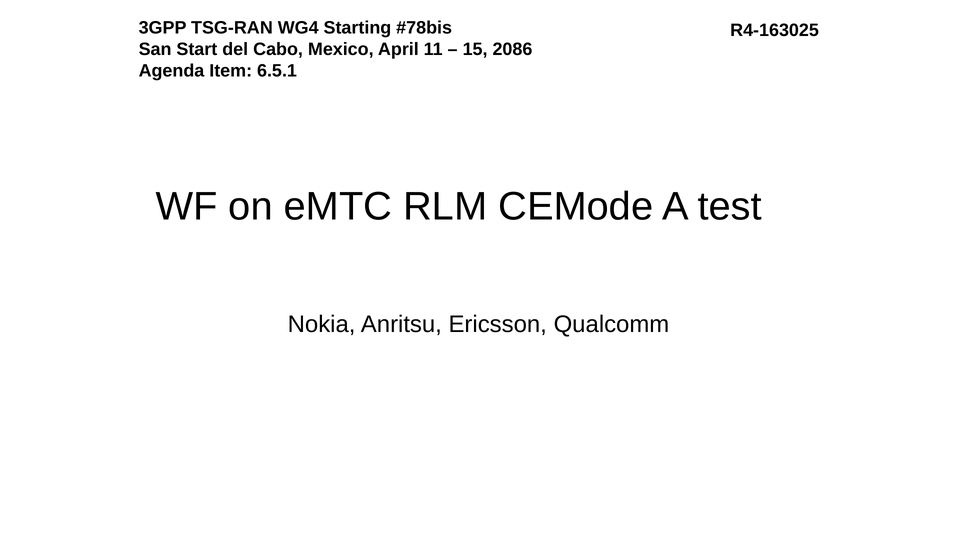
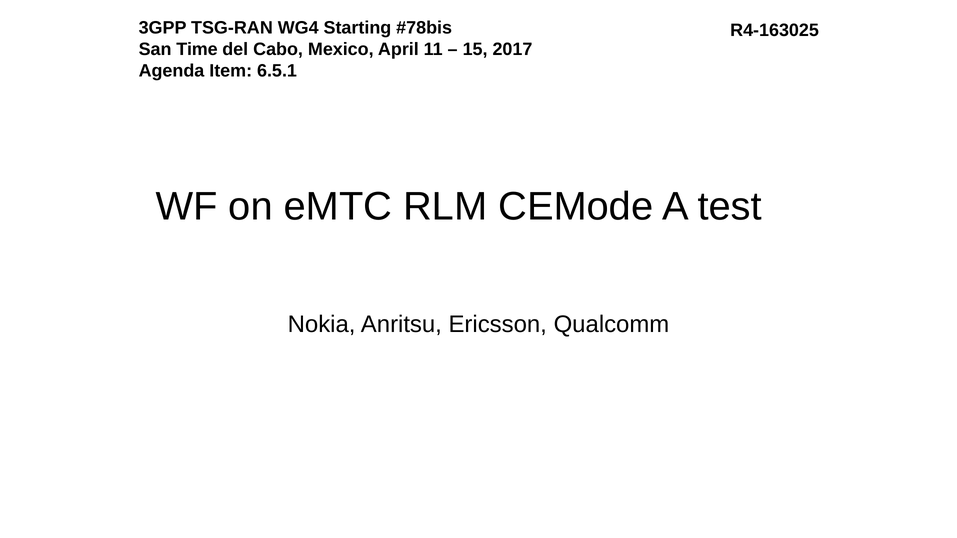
Start: Start -> Time
2086: 2086 -> 2017
